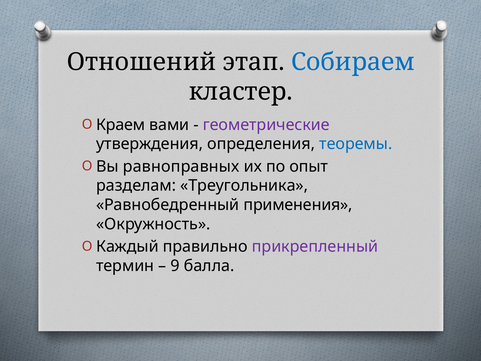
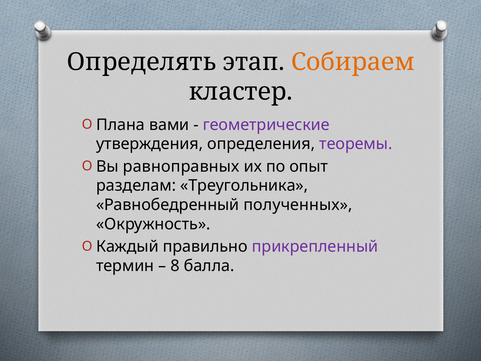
Отношений: Отношений -> Определять
Собираем colour: blue -> orange
Краем: Краем -> Плана
теоремы colour: blue -> purple
применения: применения -> полученных
9: 9 -> 8
